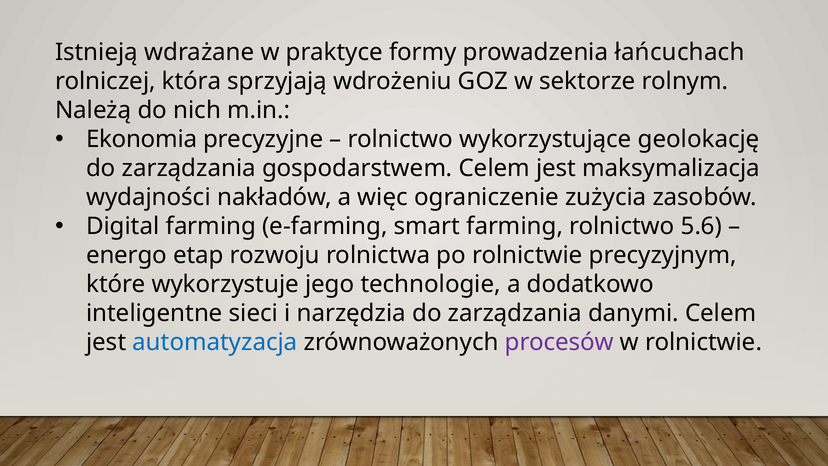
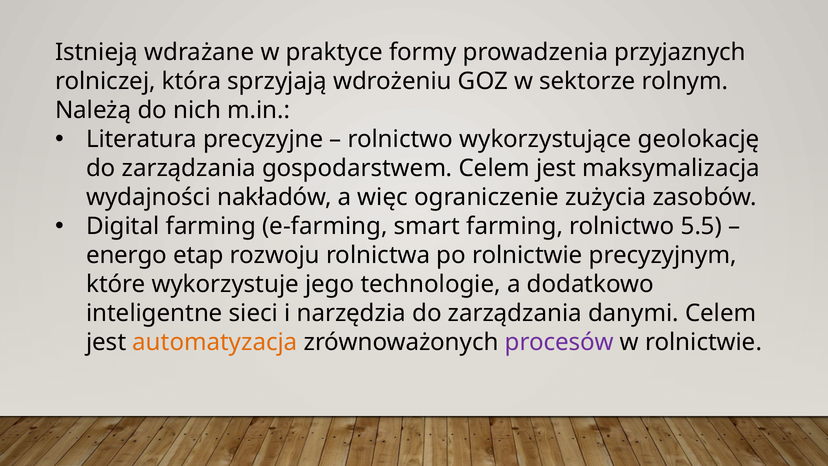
łańcuchach: łańcuchach -> przyjaznych
Ekonomia: Ekonomia -> Literatura
5.6: 5.6 -> 5.5
automatyzacja colour: blue -> orange
